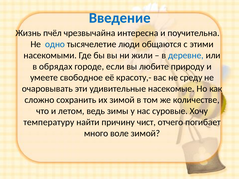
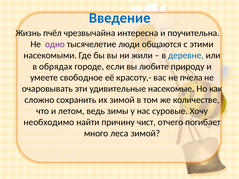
одно colour: blue -> purple
среду: среду -> пчела
температуру: температуру -> необходимо
воле: воле -> леса
